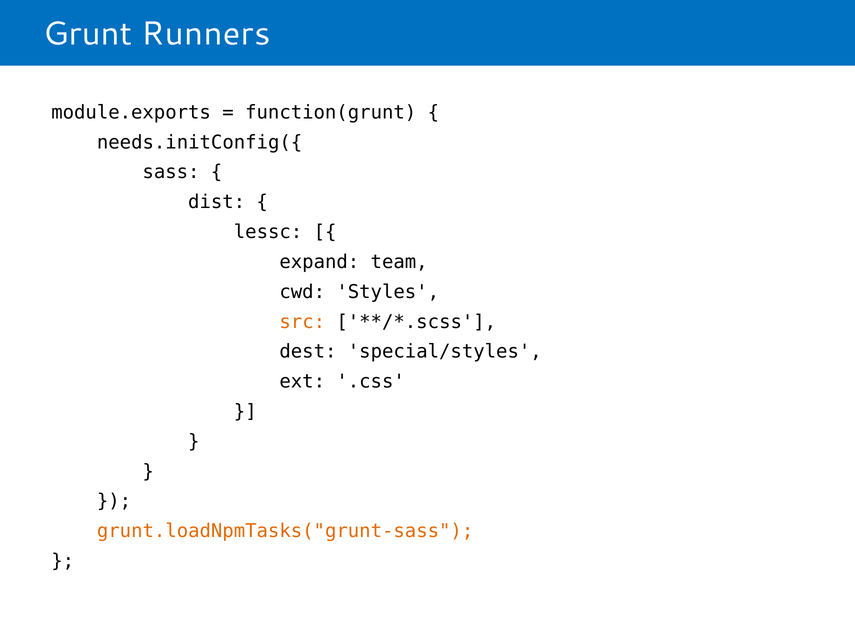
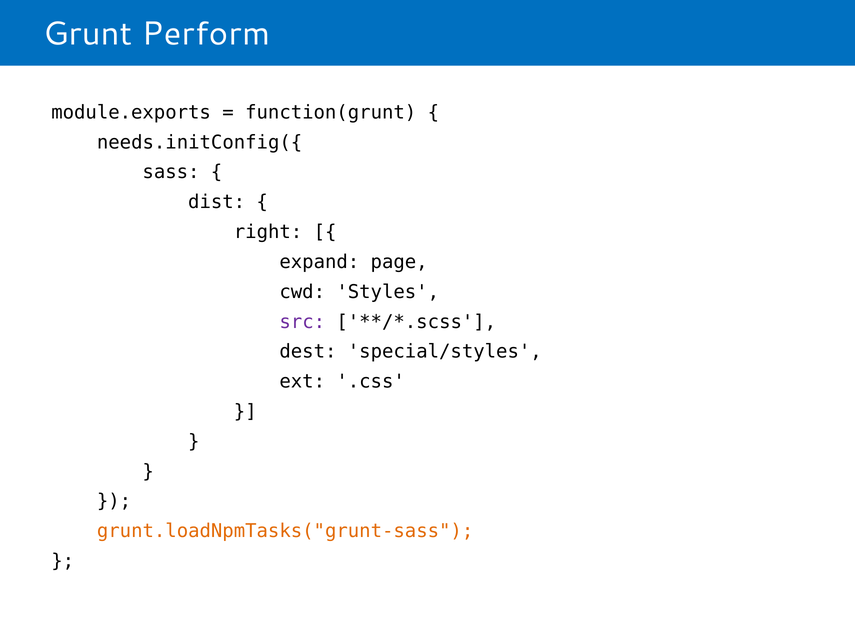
Runners: Runners -> Perform
lessc: lessc -> right
team: team -> page
src colour: orange -> purple
